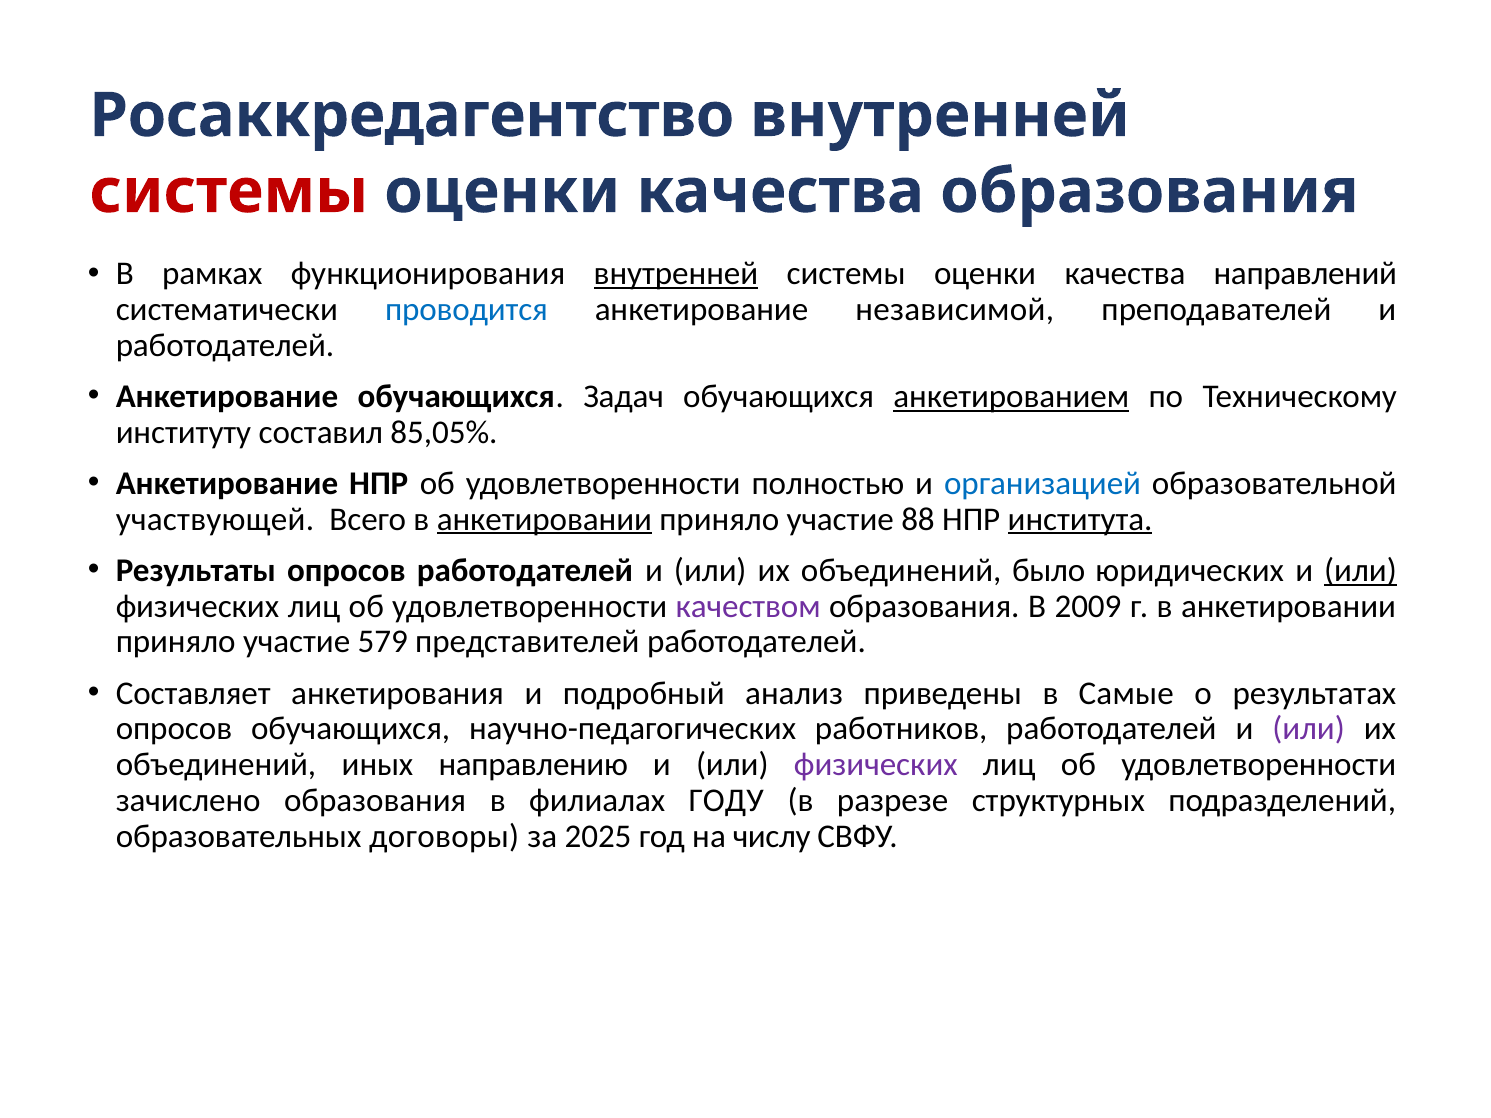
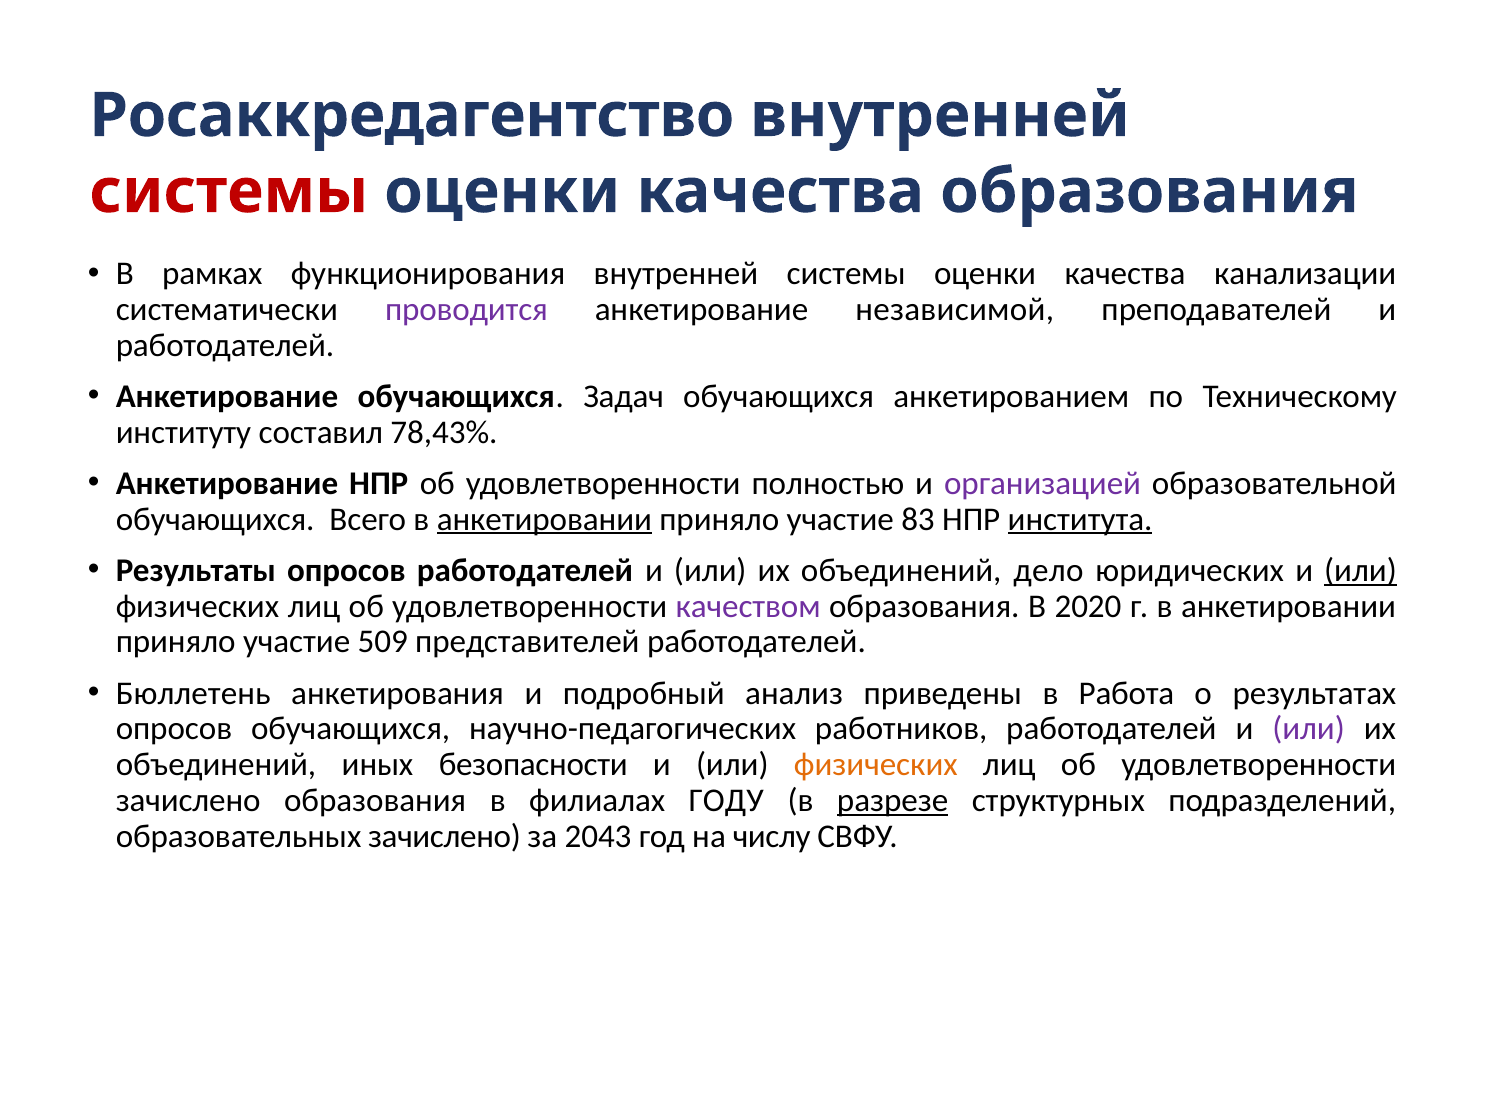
внутренней at (676, 274) underline: present -> none
направлений: направлений -> канализации
проводится colour: blue -> purple
анкетированием underline: present -> none
85,05%: 85,05% -> 78,43%
организацией colour: blue -> purple
участвующей at (215, 519): участвующей -> обучающихся
88: 88 -> 83
было: было -> дело
2009: 2009 -> 2020
579: 579 -> 509
Составляет: Составляет -> Бюллетень
Самые: Самые -> Работа
направлению: направлению -> безопасности
физических at (876, 765) colour: purple -> orange
разрезе underline: none -> present
образовательных договоры: договоры -> зачислено
2025: 2025 -> 2043
